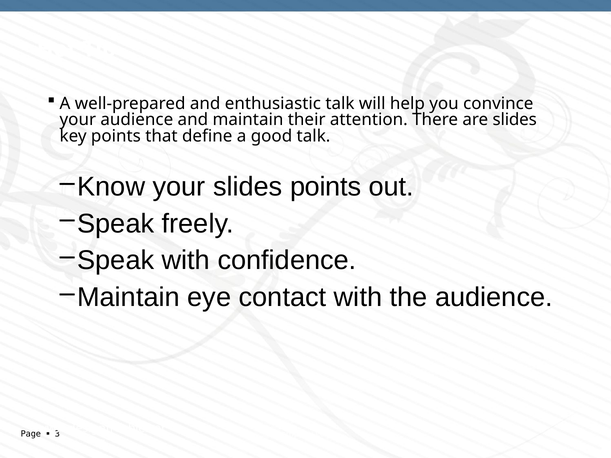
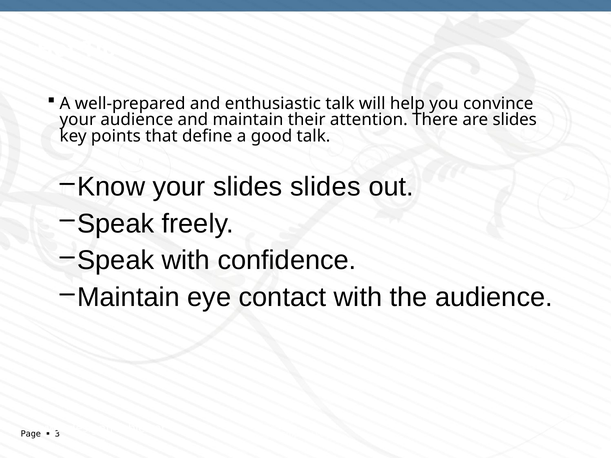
slides points: points -> slides
